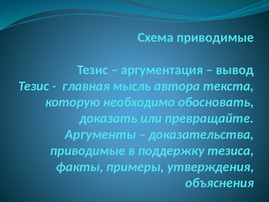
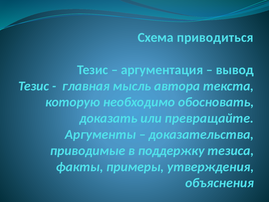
Схема приводимые: приводимые -> приводиться
